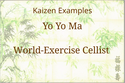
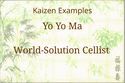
World-Exercise: World-Exercise -> World-Solution
